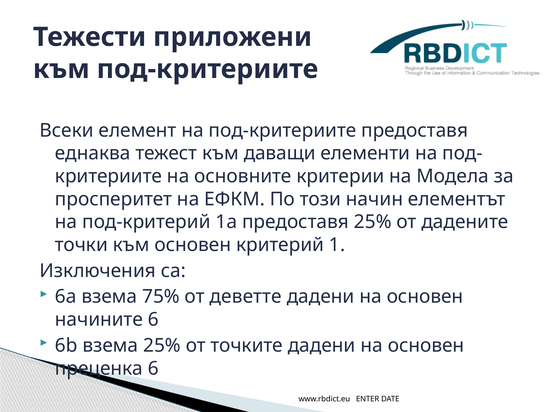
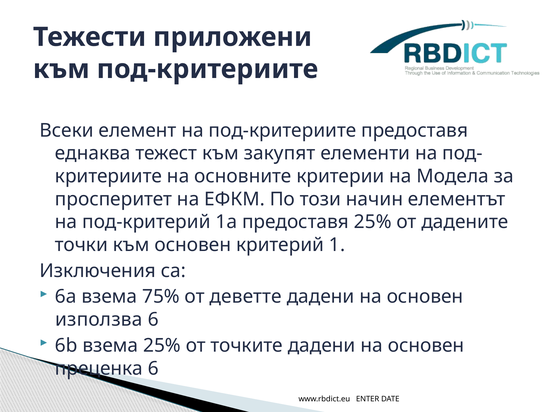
даващи: даващи -> закупят
начините: начините -> използва
